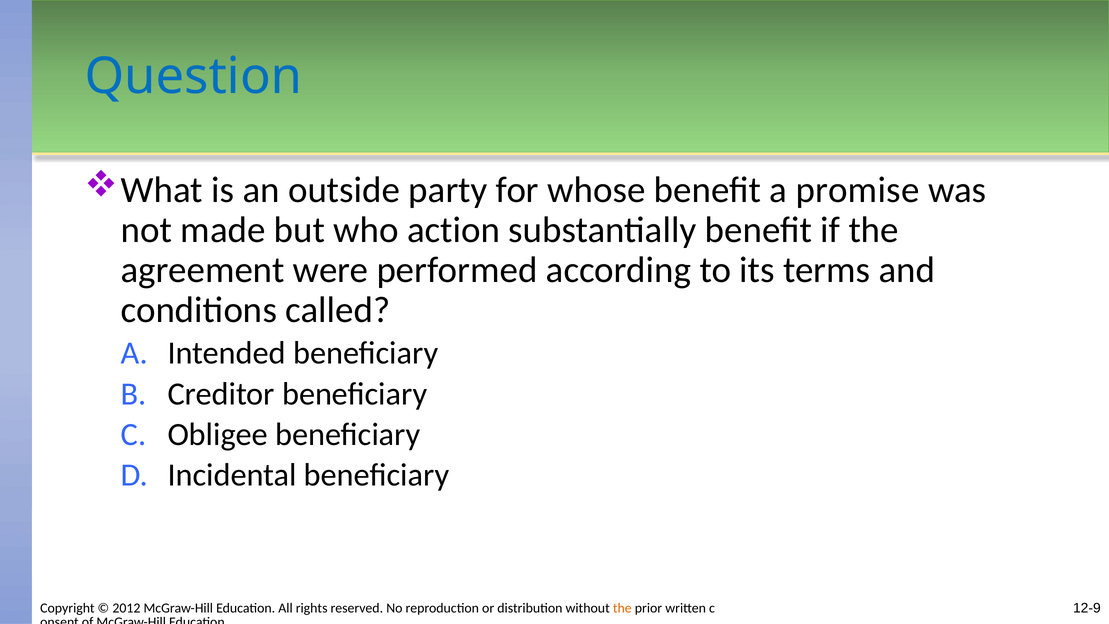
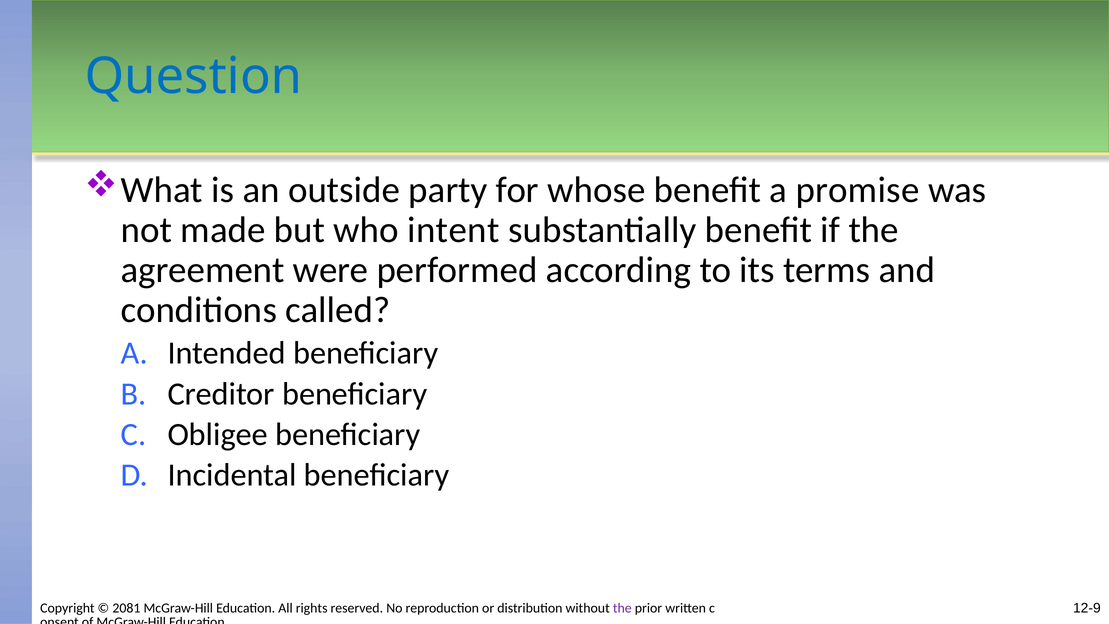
action: action -> intent
2012: 2012 -> 2081
the at (622, 608) colour: orange -> purple
